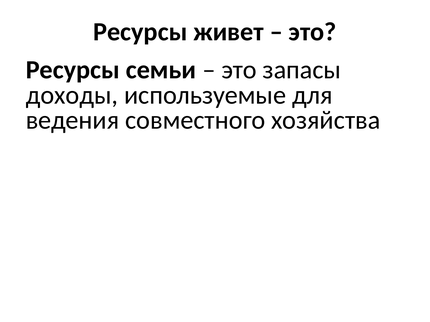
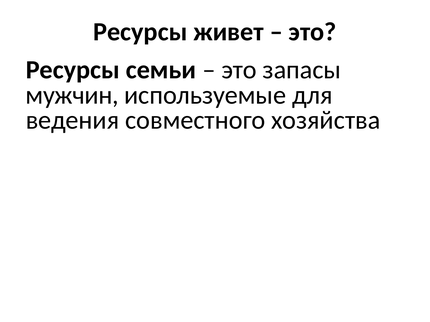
доходы: доходы -> мужчин
